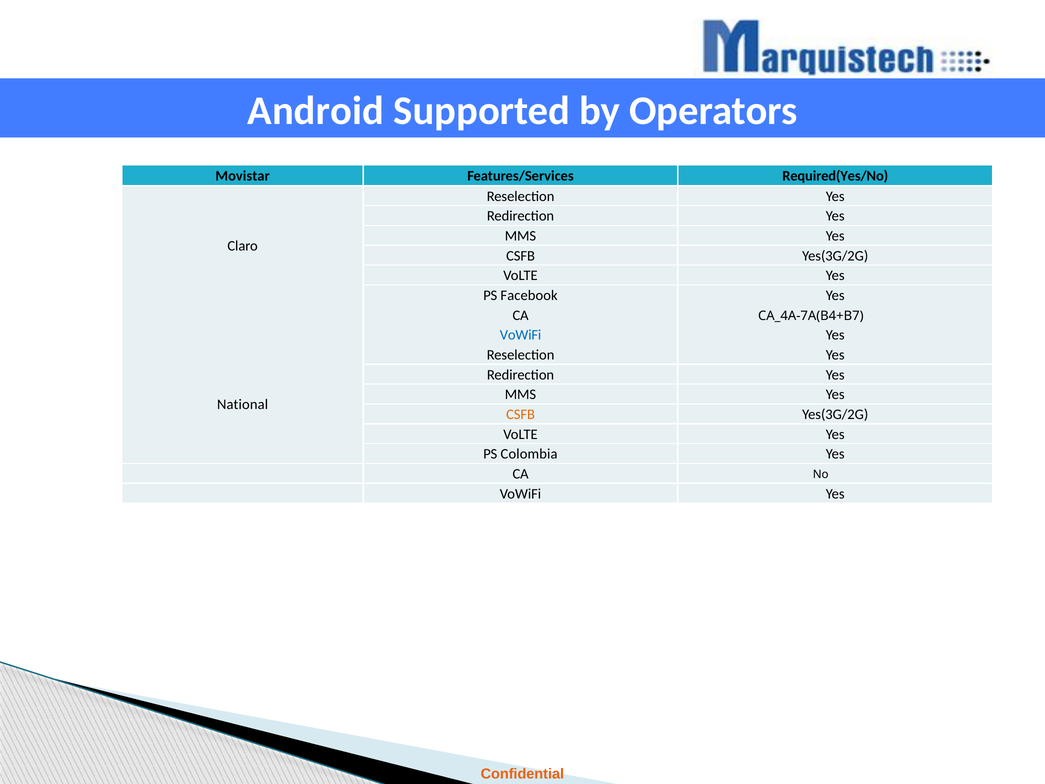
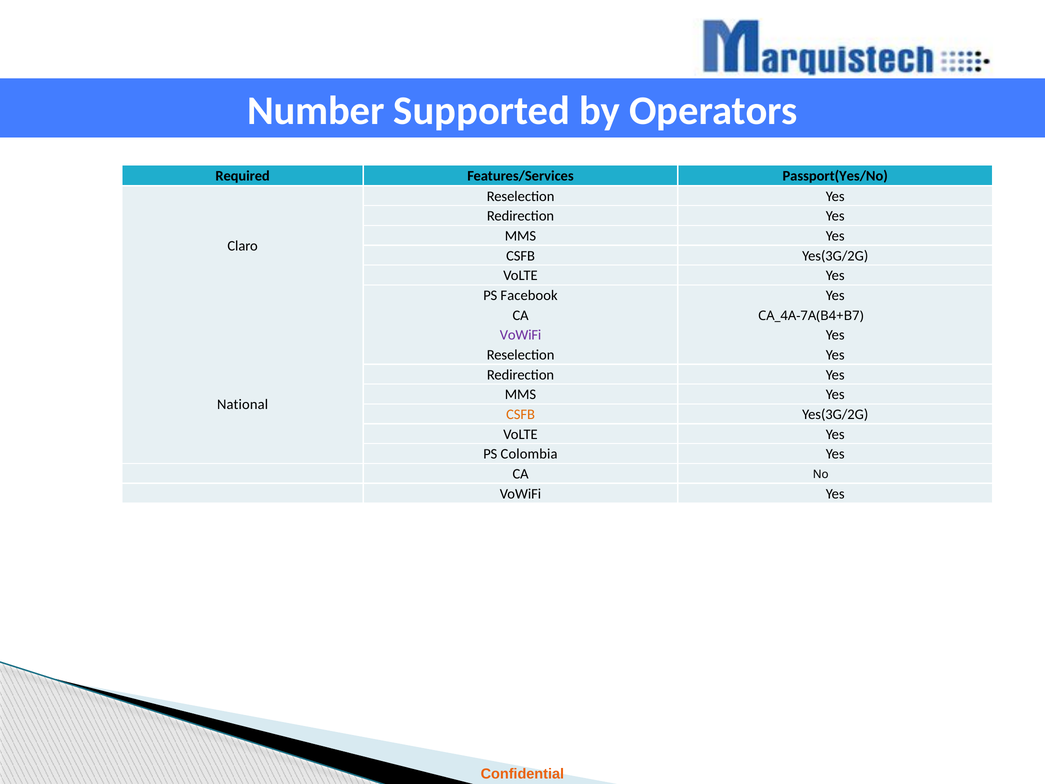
Android: Android -> Number
Movistar: Movistar -> Required
Required(Yes/No: Required(Yes/No -> Passport(Yes/No
VoWiFi at (521, 335) colour: blue -> purple
